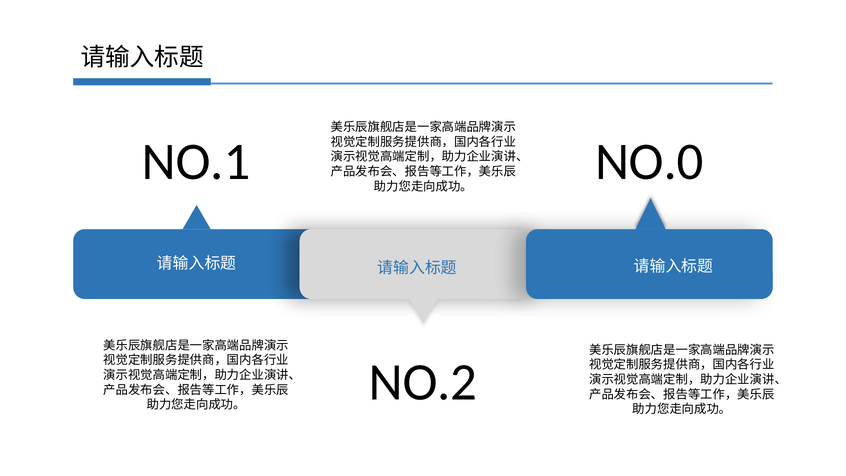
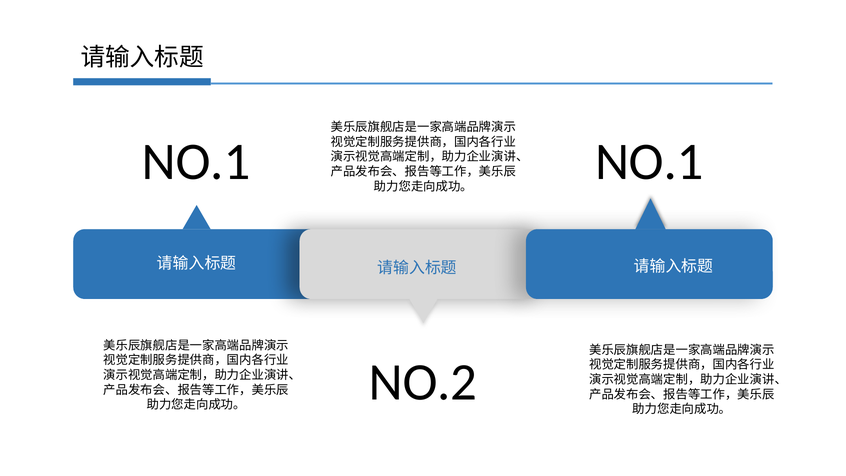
NO.0 at (649, 162): NO.0 -> NO.1
